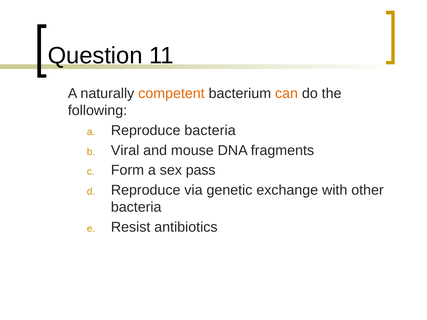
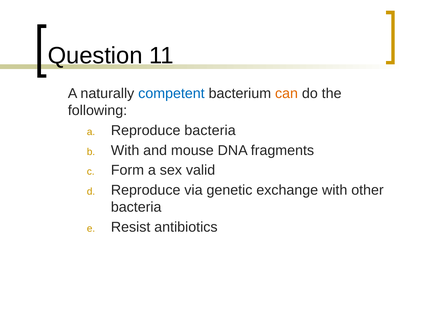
competent colour: orange -> blue
Viral at (125, 150): Viral -> With
pass: pass -> valid
